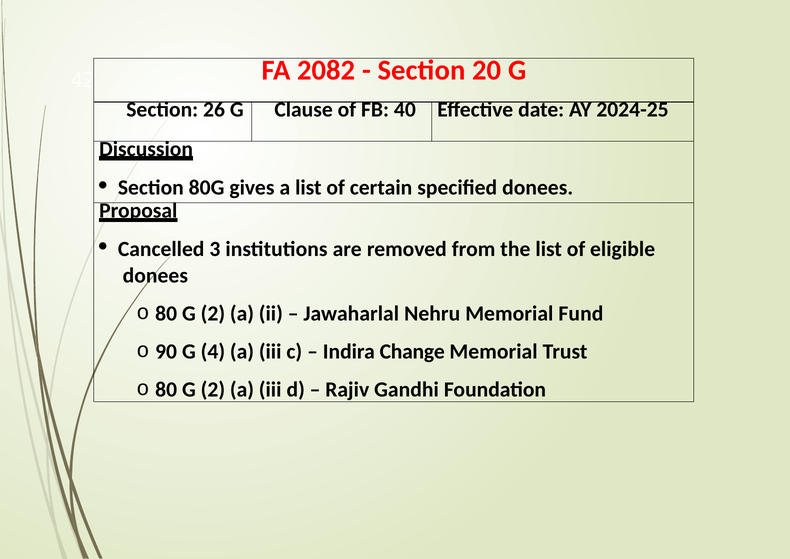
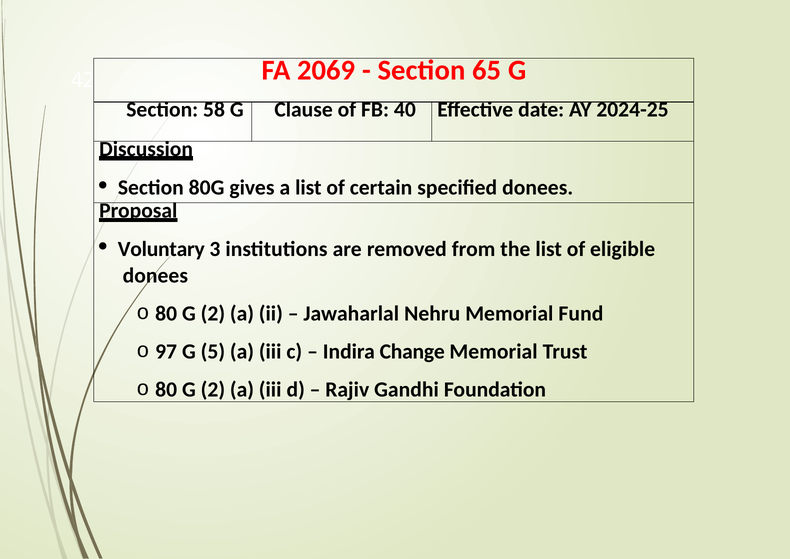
2082: 2082 -> 2069
20: 20 -> 65
26: 26 -> 58
Cancelled: Cancelled -> Voluntary
90: 90 -> 97
4: 4 -> 5
